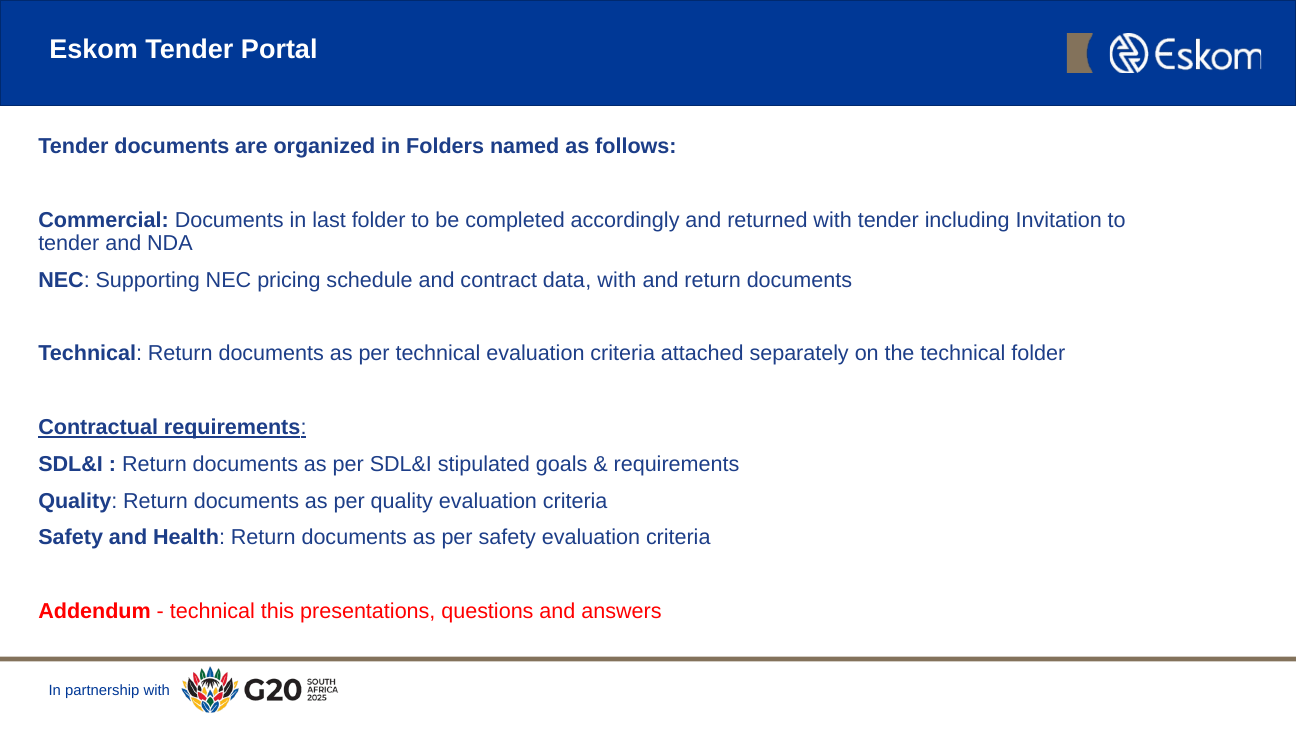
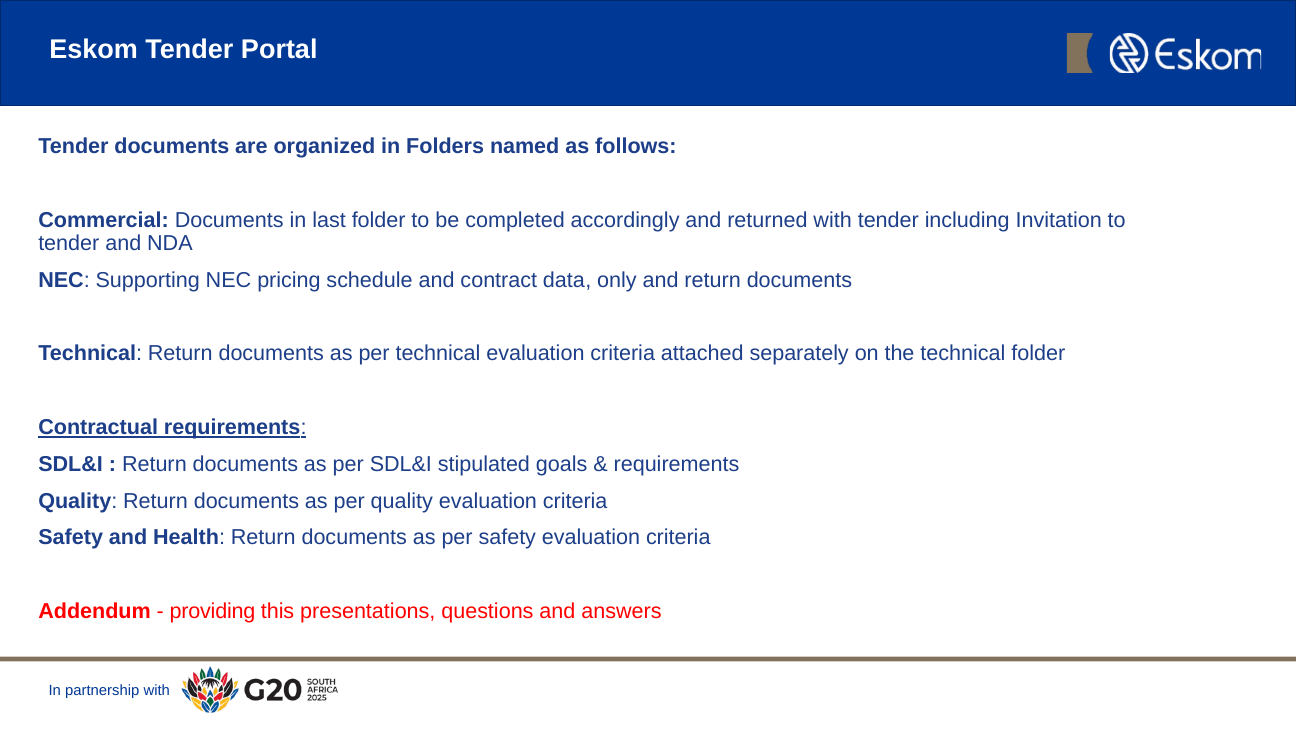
data with: with -> only
technical at (212, 611): technical -> providing
